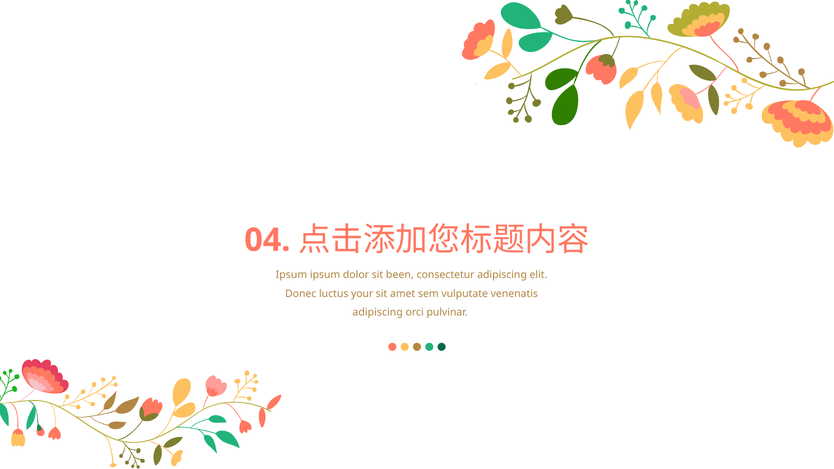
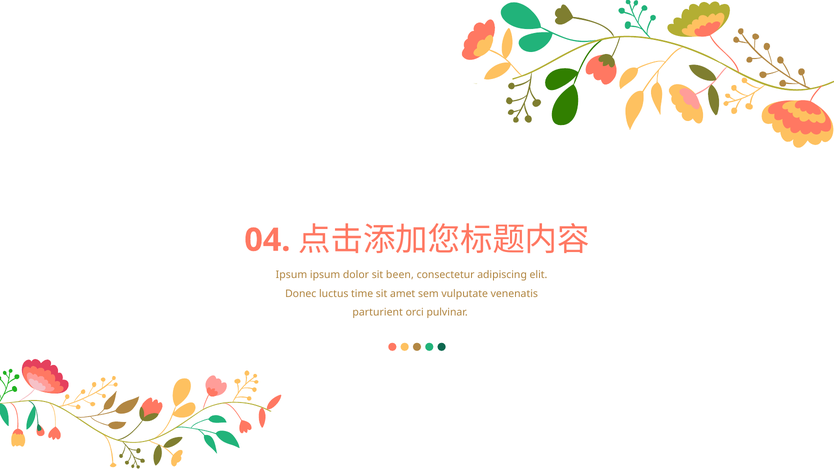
your: your -> time
adipiscing at (378, 313): adipiscing -> parturient
